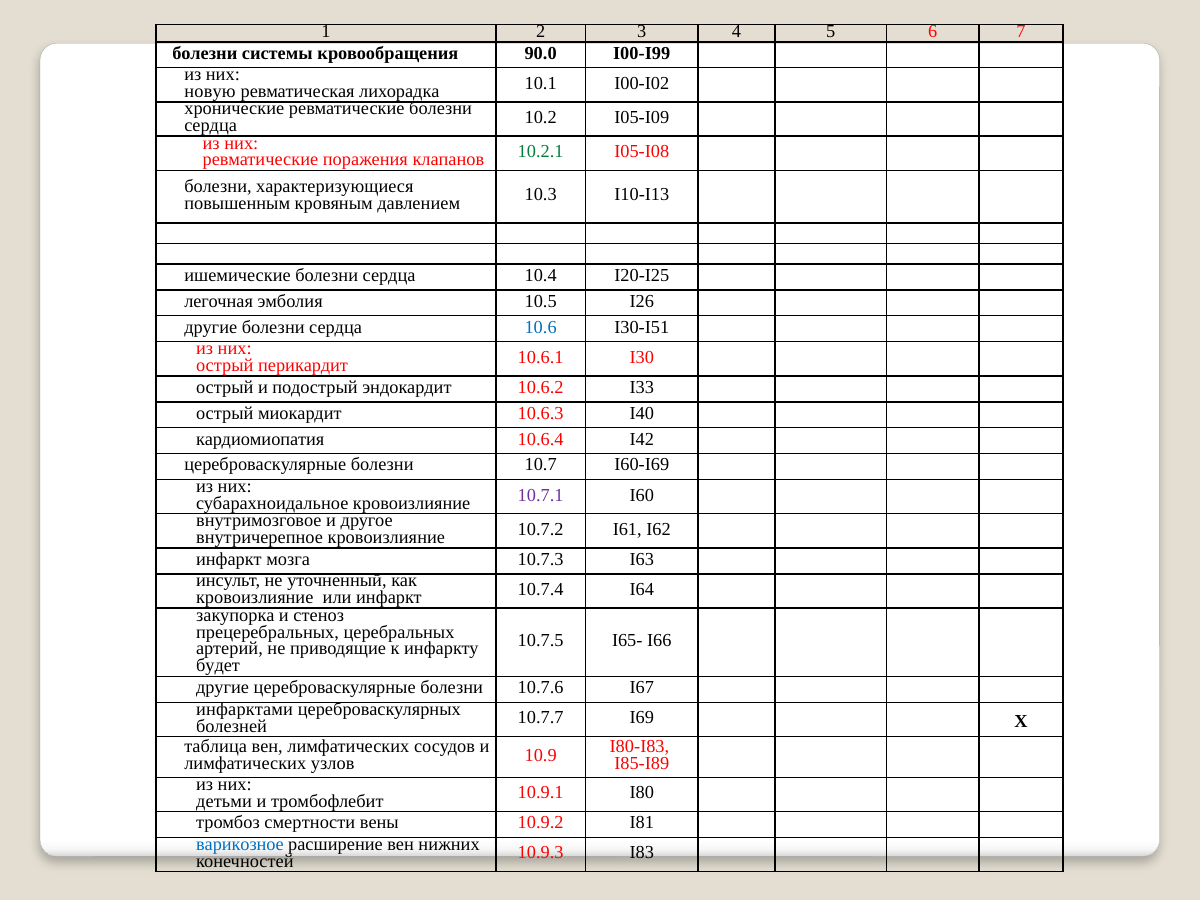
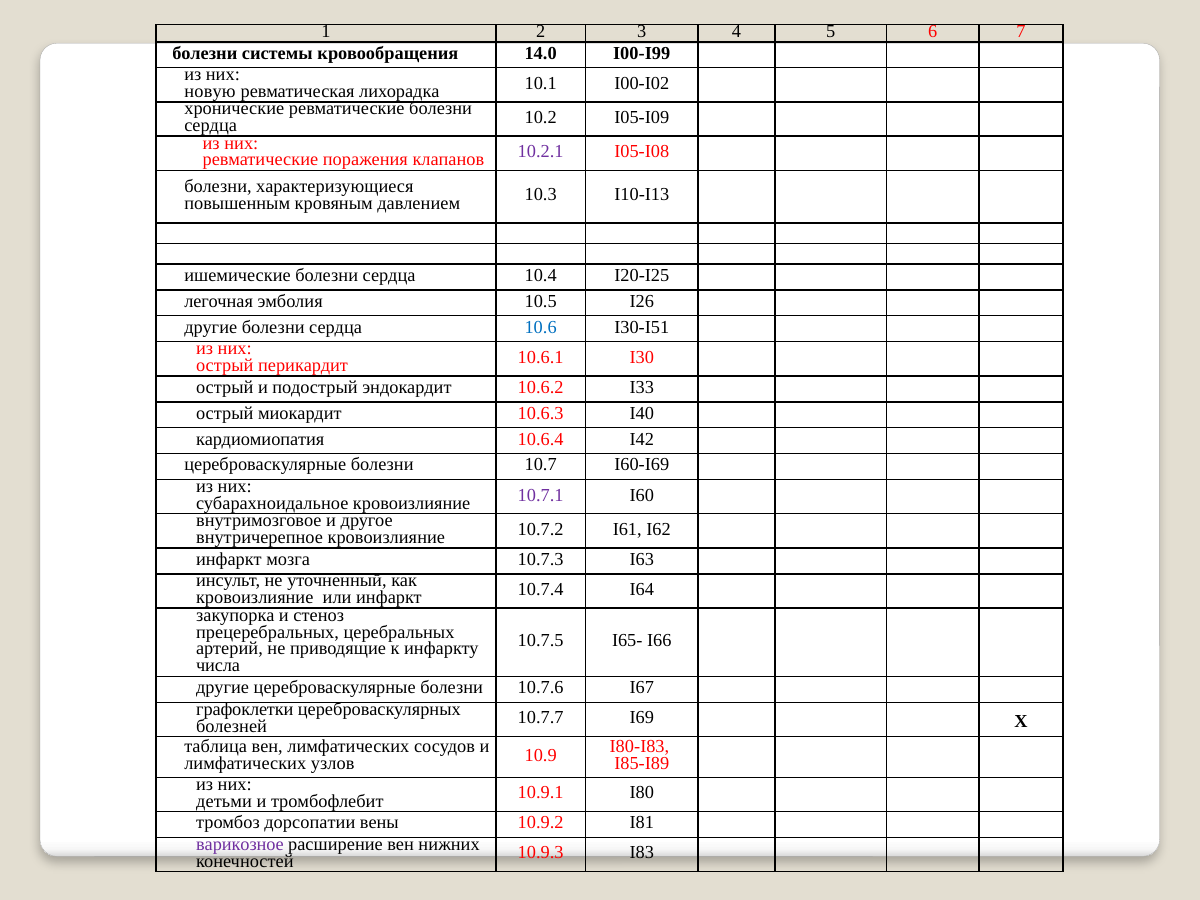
90.0: 90.0 -> 14.0
10.2.1 colour: green -> purple
будет: будет -> числа
инфарктами: инфарктами -> графоклетки
смертности: смертности -> дорсопатии
варикозное colour: blue -> purple
